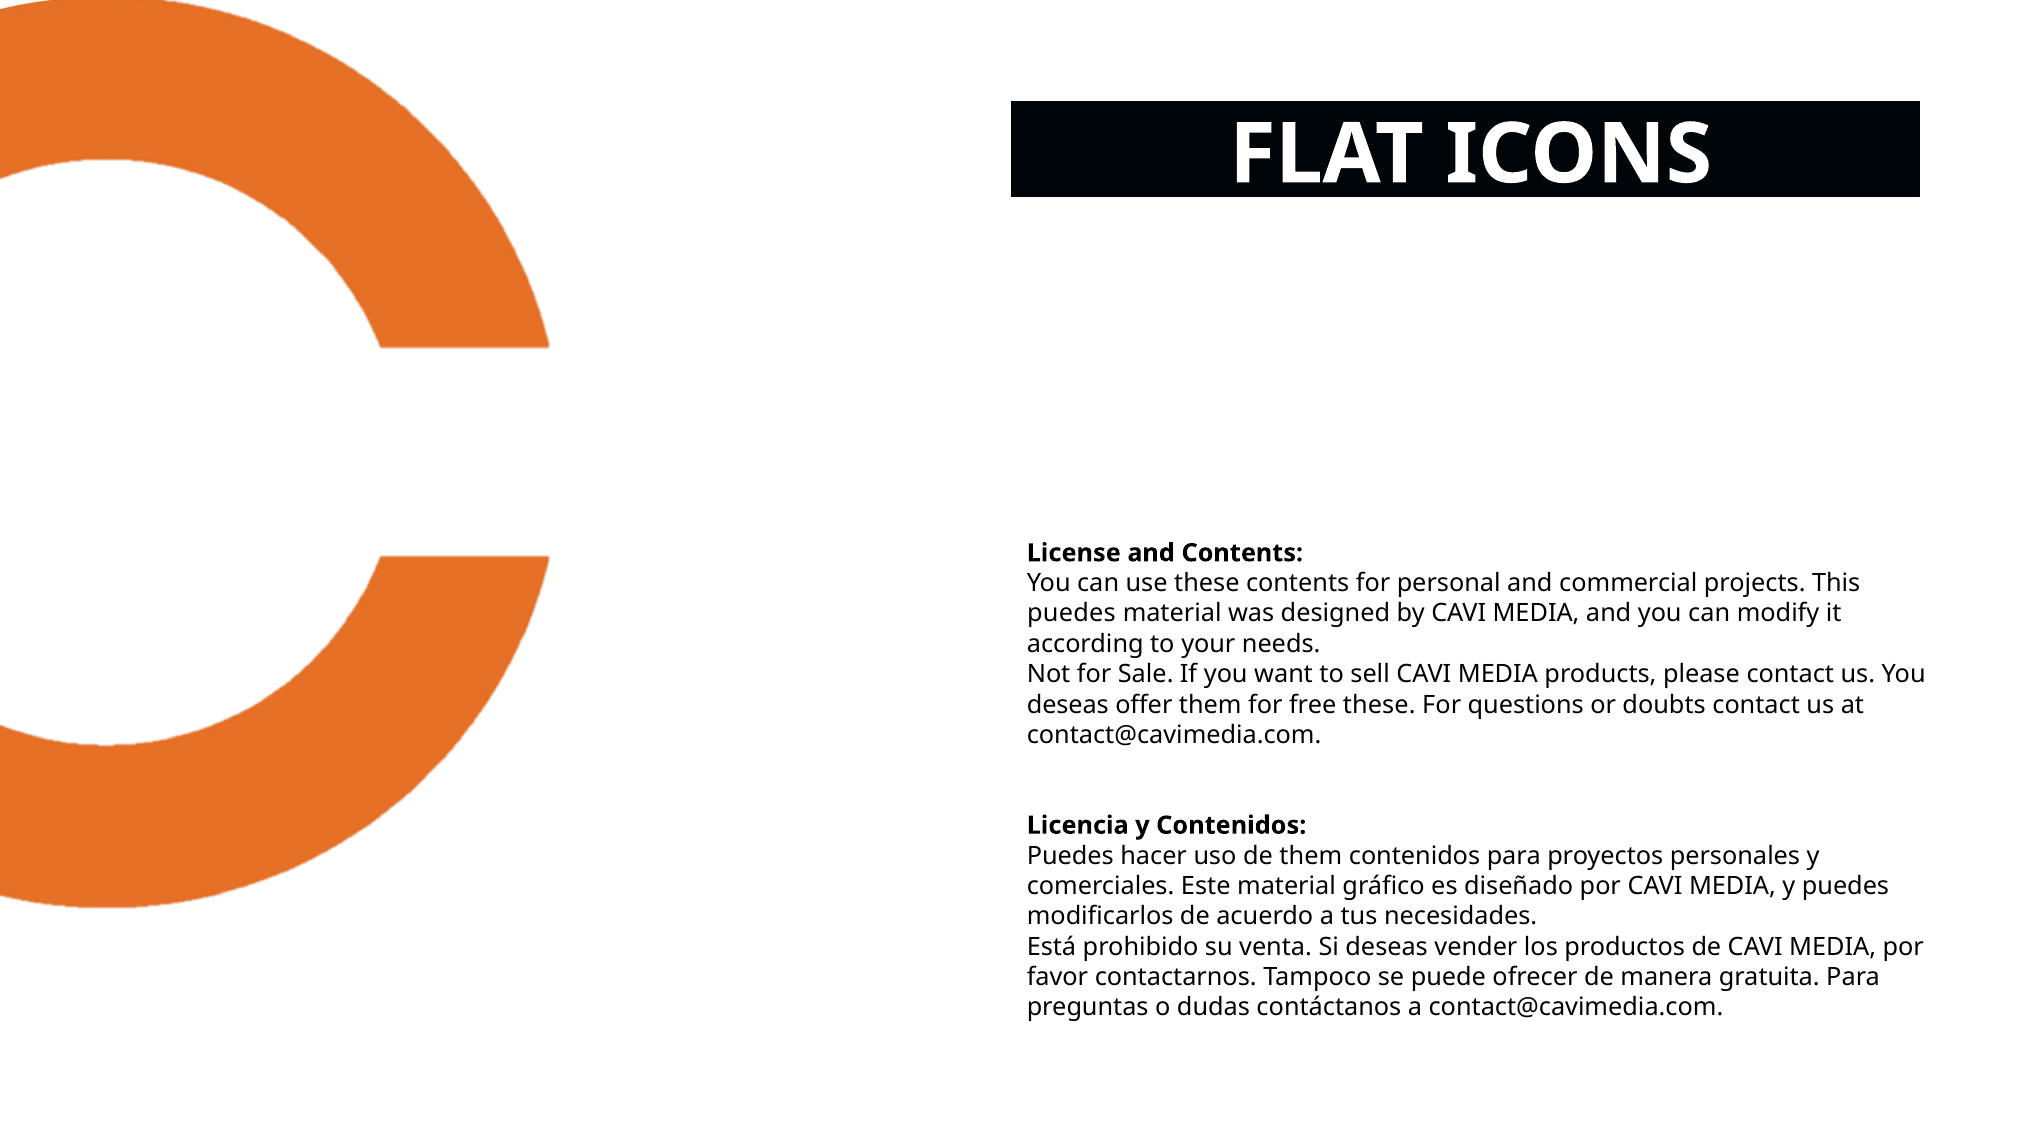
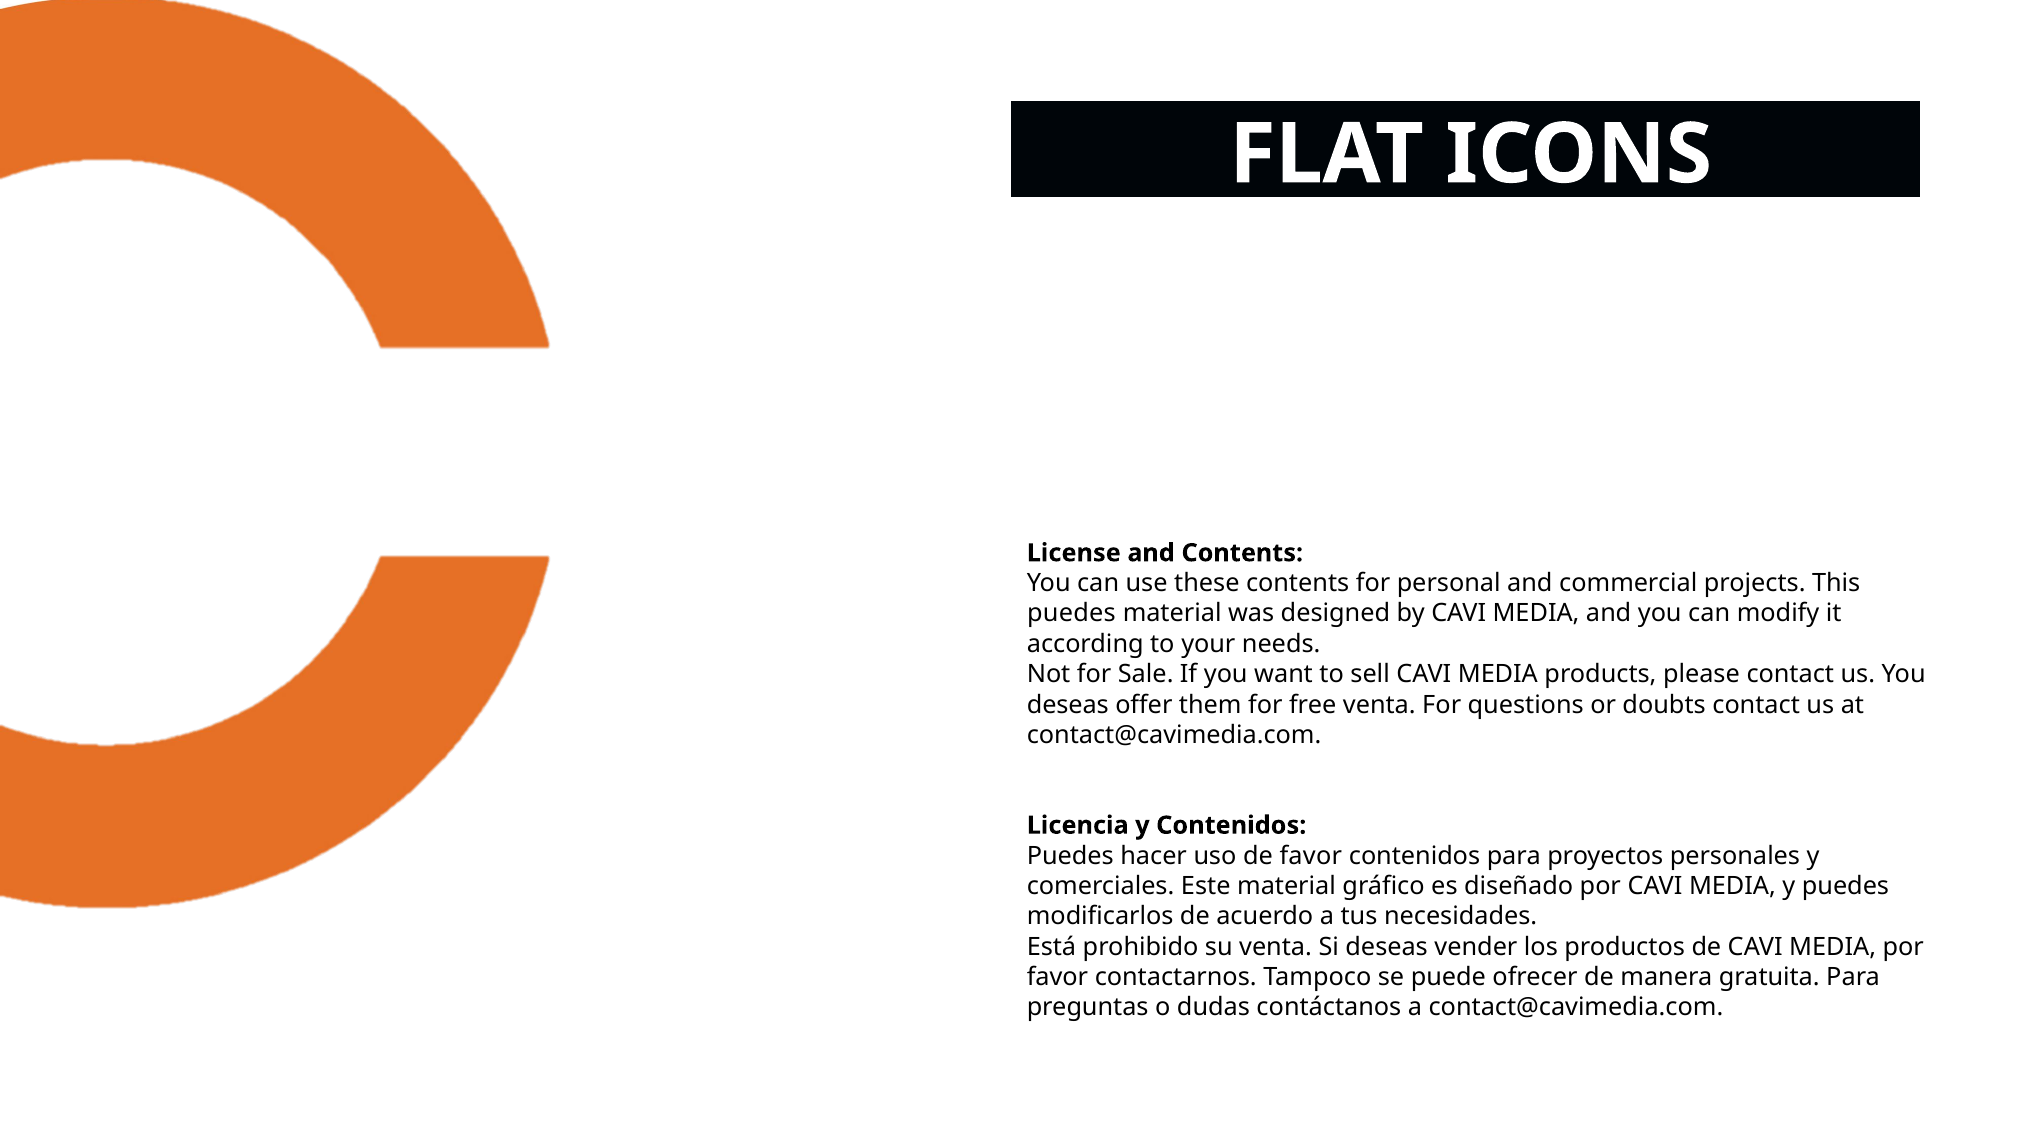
free these: these -> venta
de them: them -> favor
